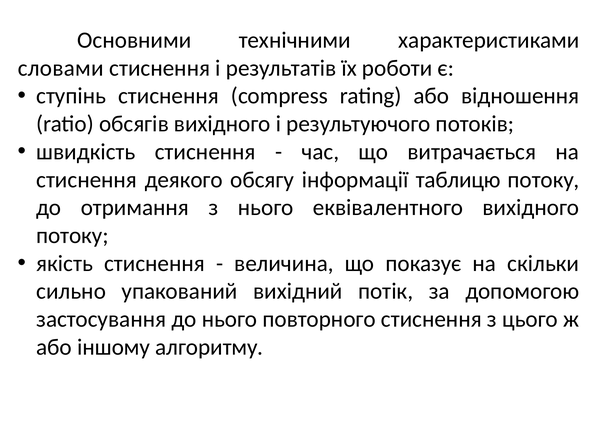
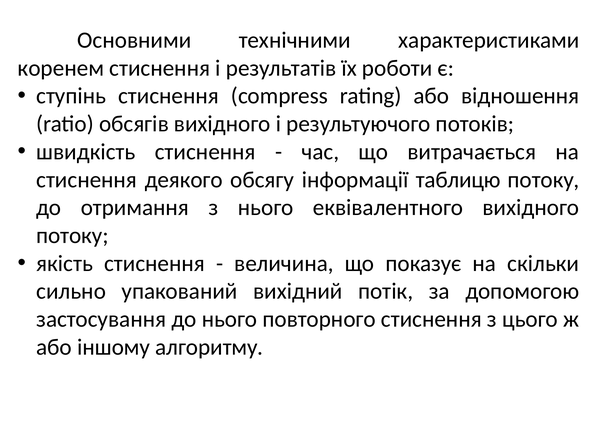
словами: словами -> коренем
